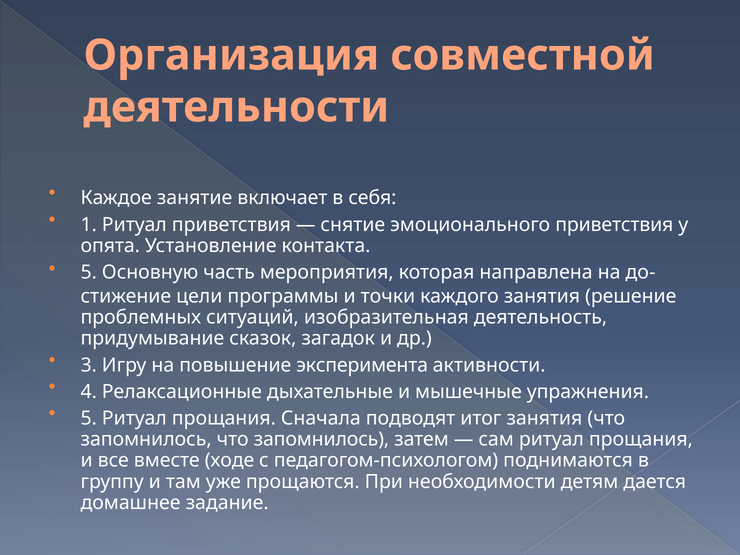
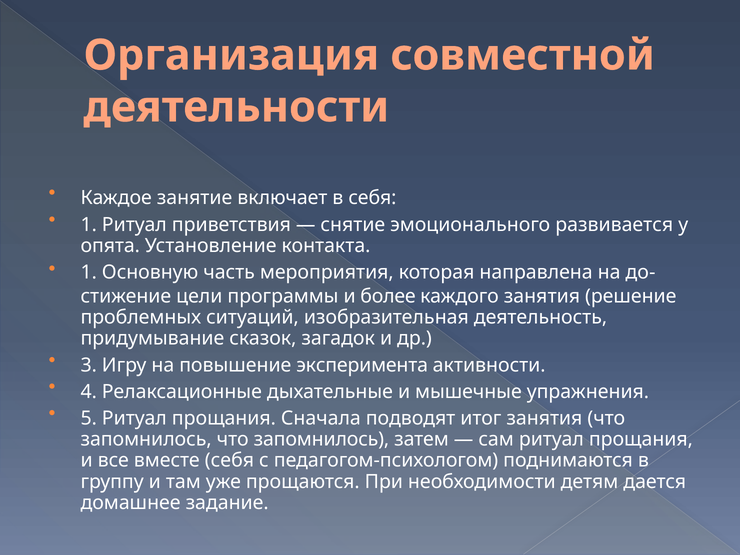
эмоционального приветствия: приветствия -> развивается
5 at (89, 272): 5 -> 1
точки: точки -> более
вместе ходе: ходе -> себя
